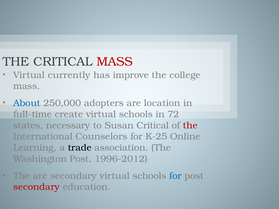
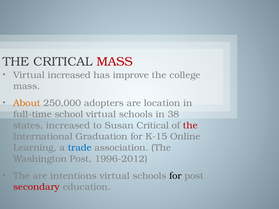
Virtual currently: currently -> increased
About colour: blue -> orange
create: create -> school
72: 72 -> 38
states necessary: necessary -> increased
Counselors: Counselors -> Graduation
K-25: K-25 -> K-15
trade colour: black -> blue
are secondary: secondary -> intentions
for at (175, 176) colour: blue -> black
